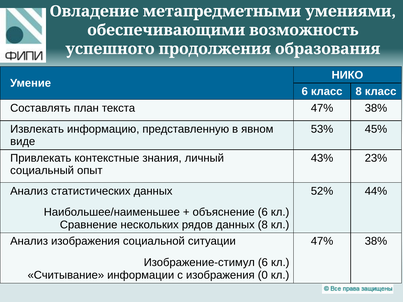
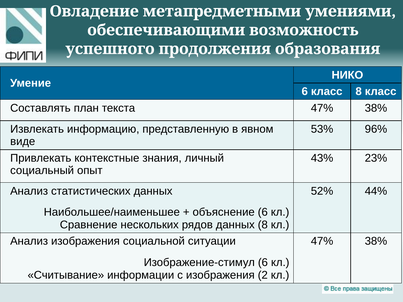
45%: 45% -> 96%
0: 0 -> 2
